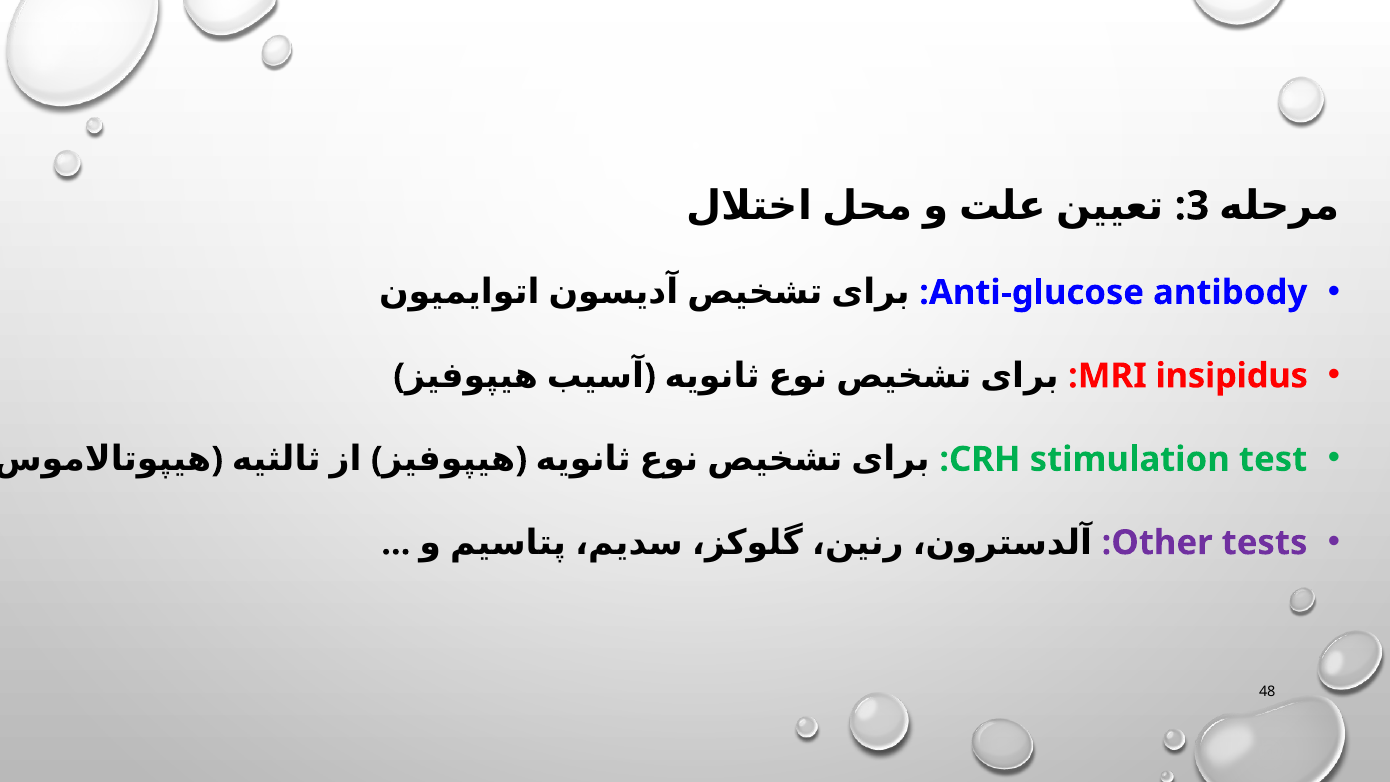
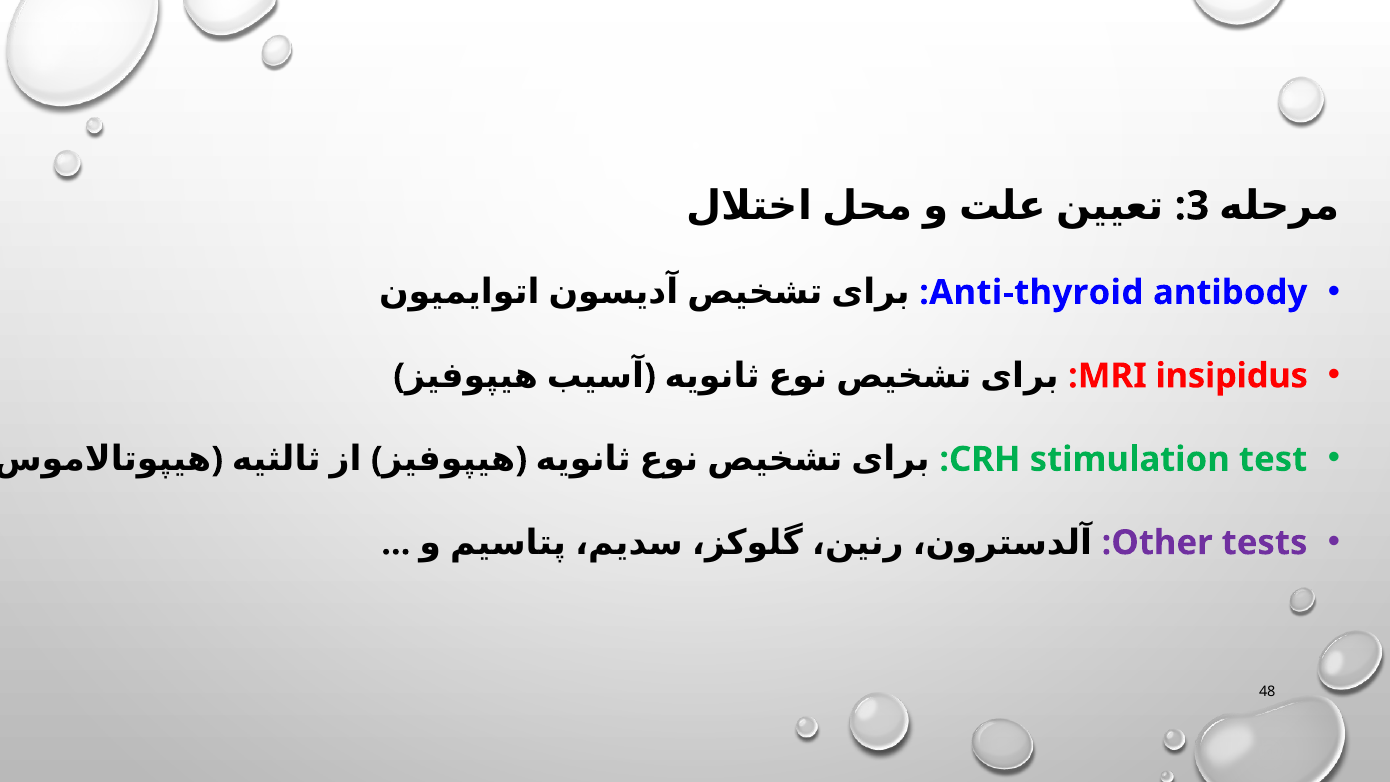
Anti-glucose: Anti-glucose -> Anti-thyroid
